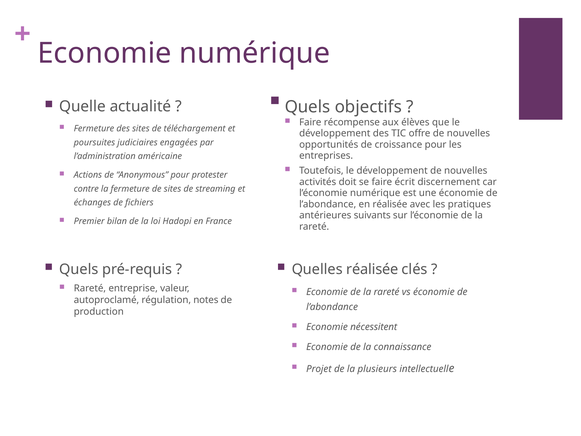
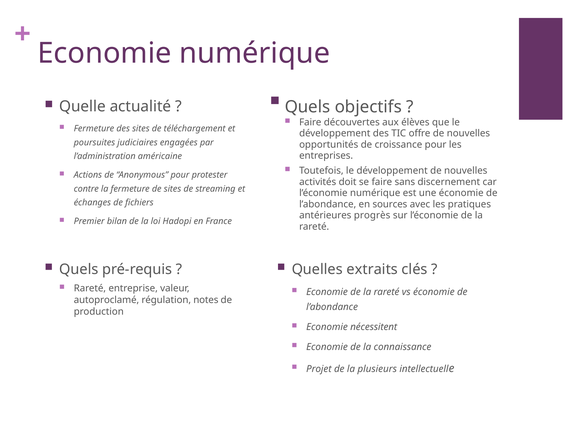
récompense: récompense -> découvertes
écrit: écrit -> sans
en réalisée: réalisée -> sources
suivants: suivants -> progrès
Quelles réalisée: réalisée -> extraits
